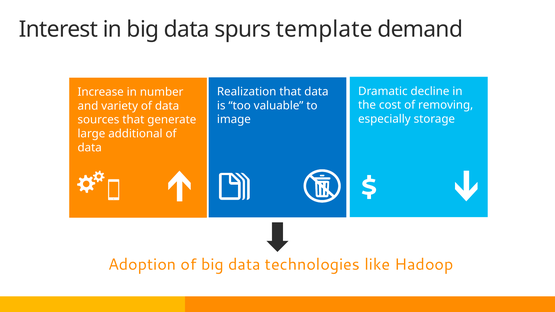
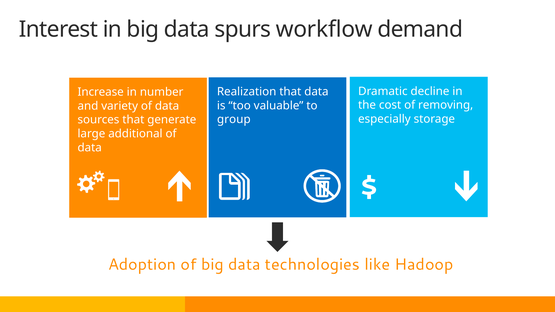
template: template -> workflow
image: image -> group
